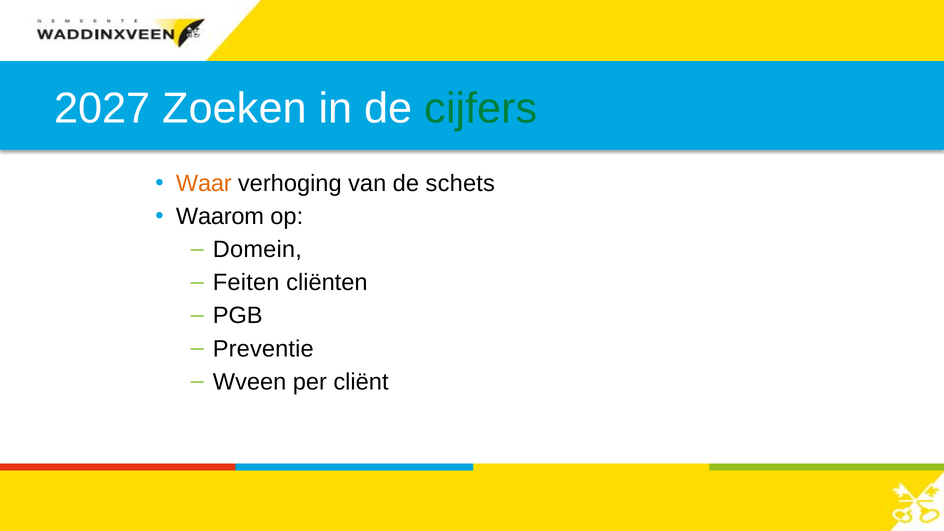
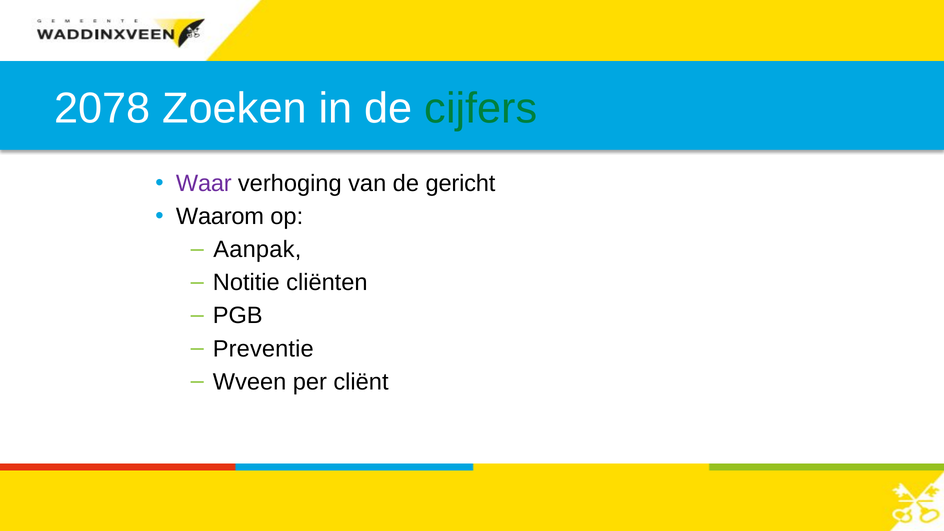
2027: 2027 -> 2078
Waar colour: orange -> purple
schets: schets -> gericht
Domein: Domein -> Aanpak
Feiten: Feiten -> Notitie
